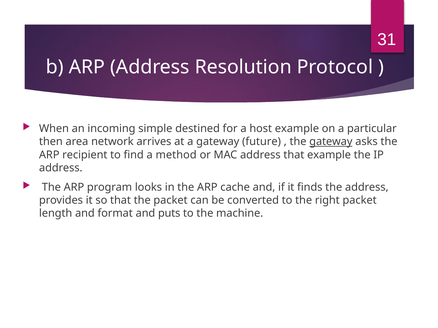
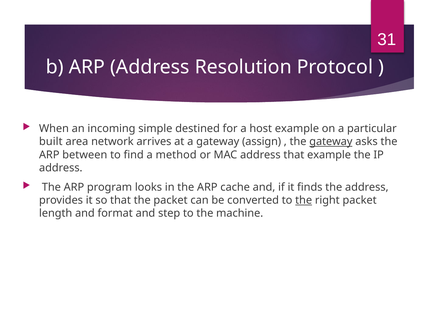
then: then -> built
future: future -> assign
recipient: recipient -> between
the at (304, 201) underline: none -> present
puts: puts -> step
